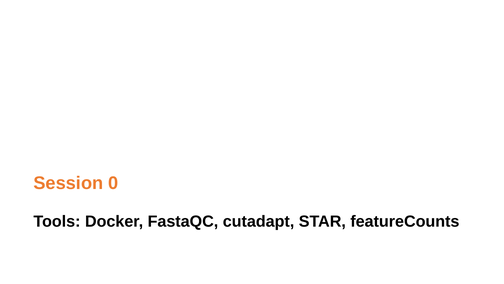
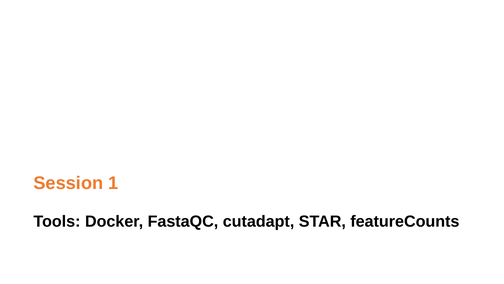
0: 0 -> 1
